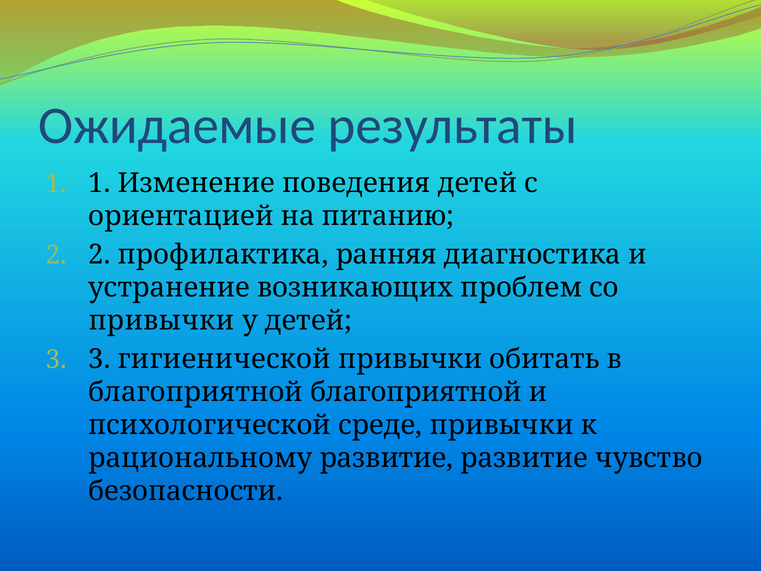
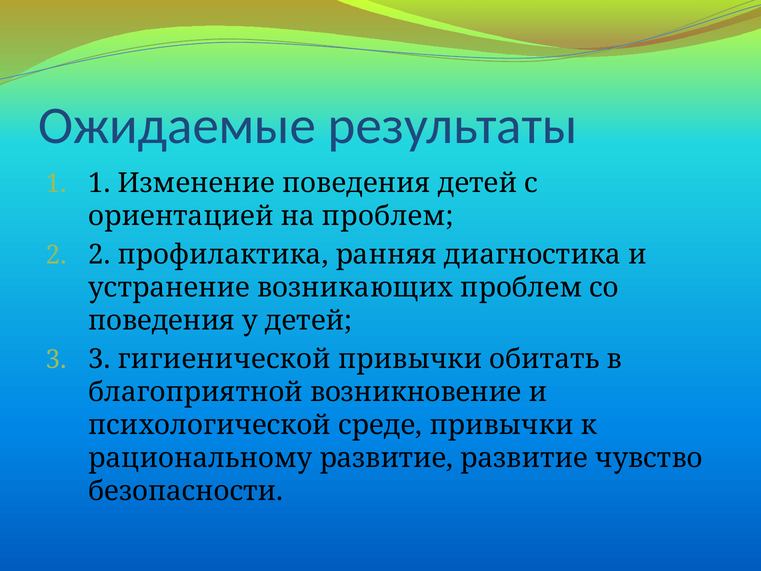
на питанию: питанию -> проблем
привычки at (162, 321): привычки -> поведения
благоприятной благоприятной: благоприятной -> возникновение
